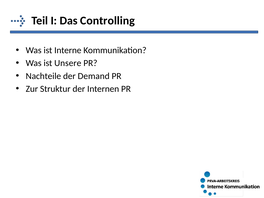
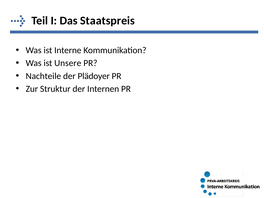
Controlling: Controlling -> Staatspreis
Demand: Demand -> Plädoyer
